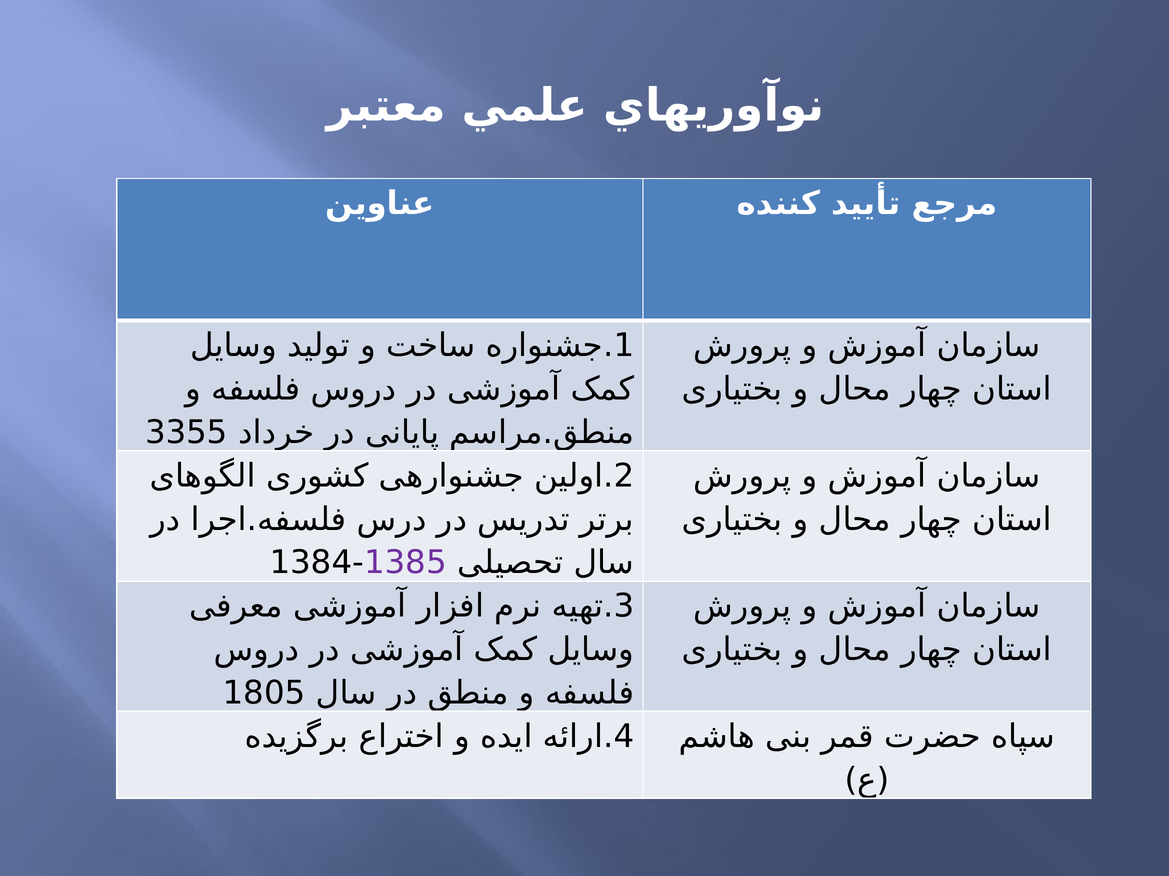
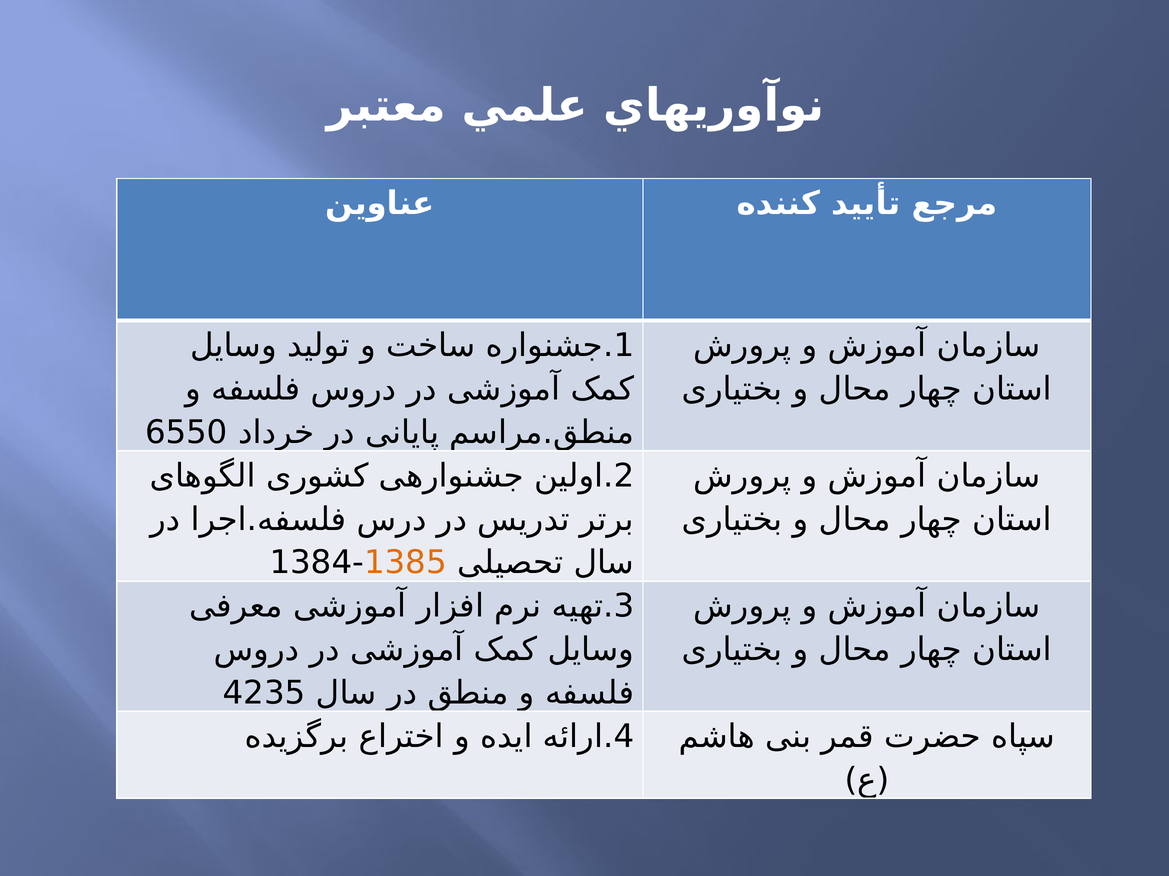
3355: 3355 -> 6550
1385 colour: purple -> orange
1805: 1805 -> 4235
